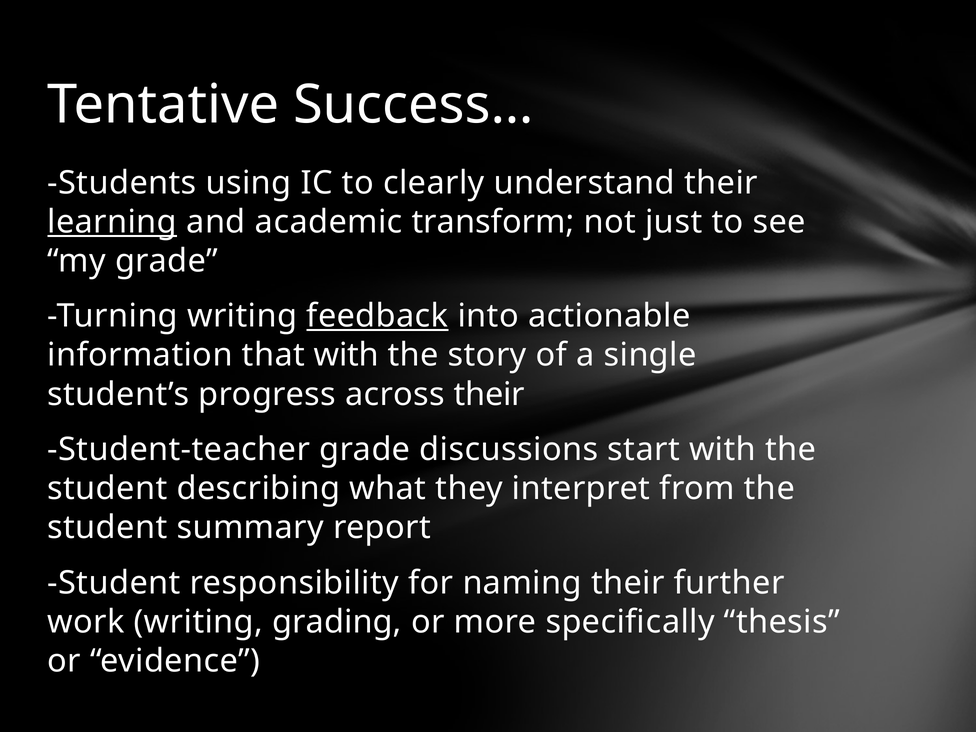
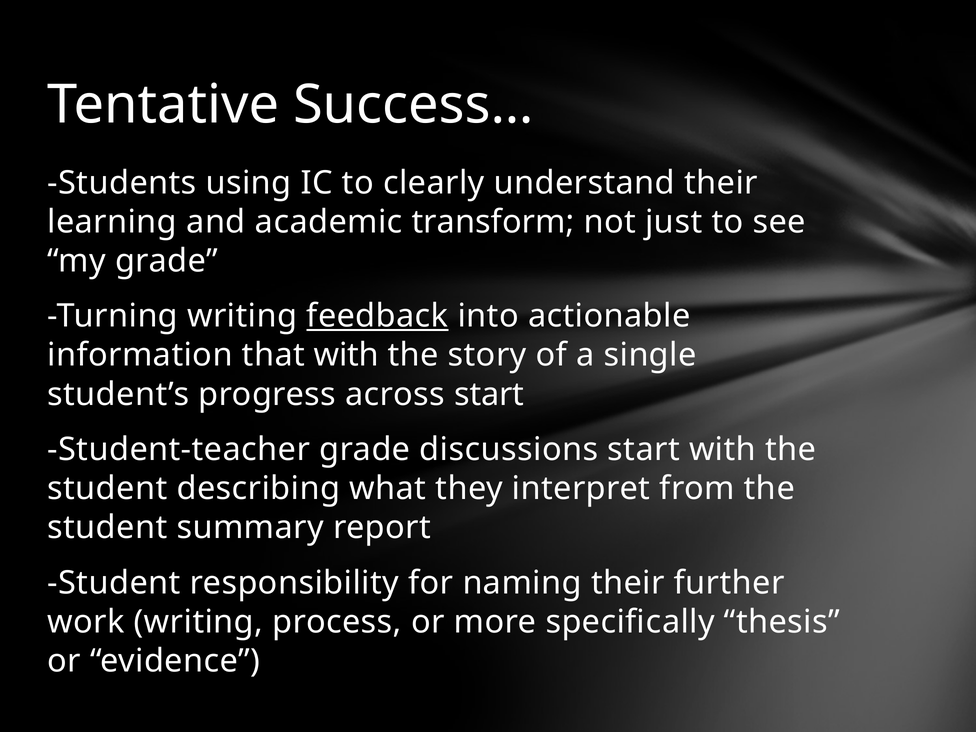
learning underline: present -> none
across their: their -> start
grading: grading -> process
